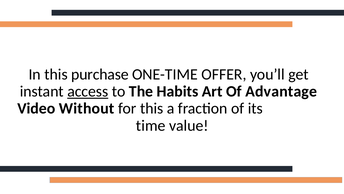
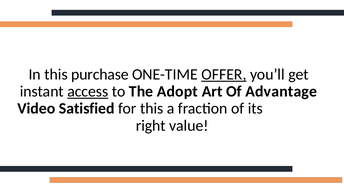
OFFER underline: none -> present
Habits: Habits -> Adopt
Without: Without -> Satisfied
time: time -> right
